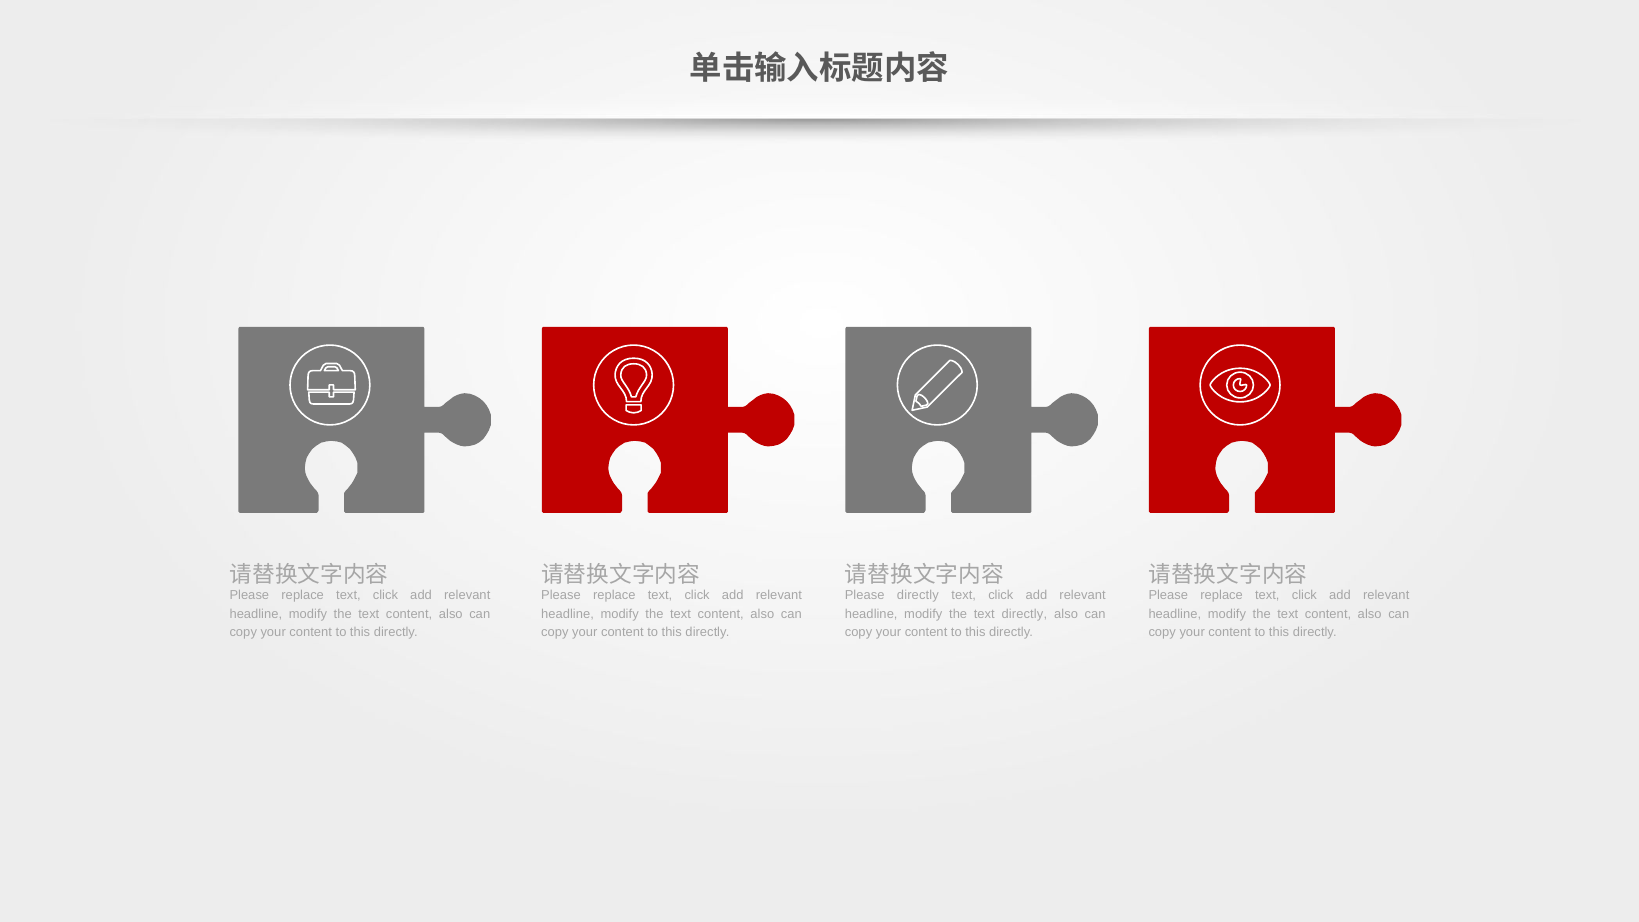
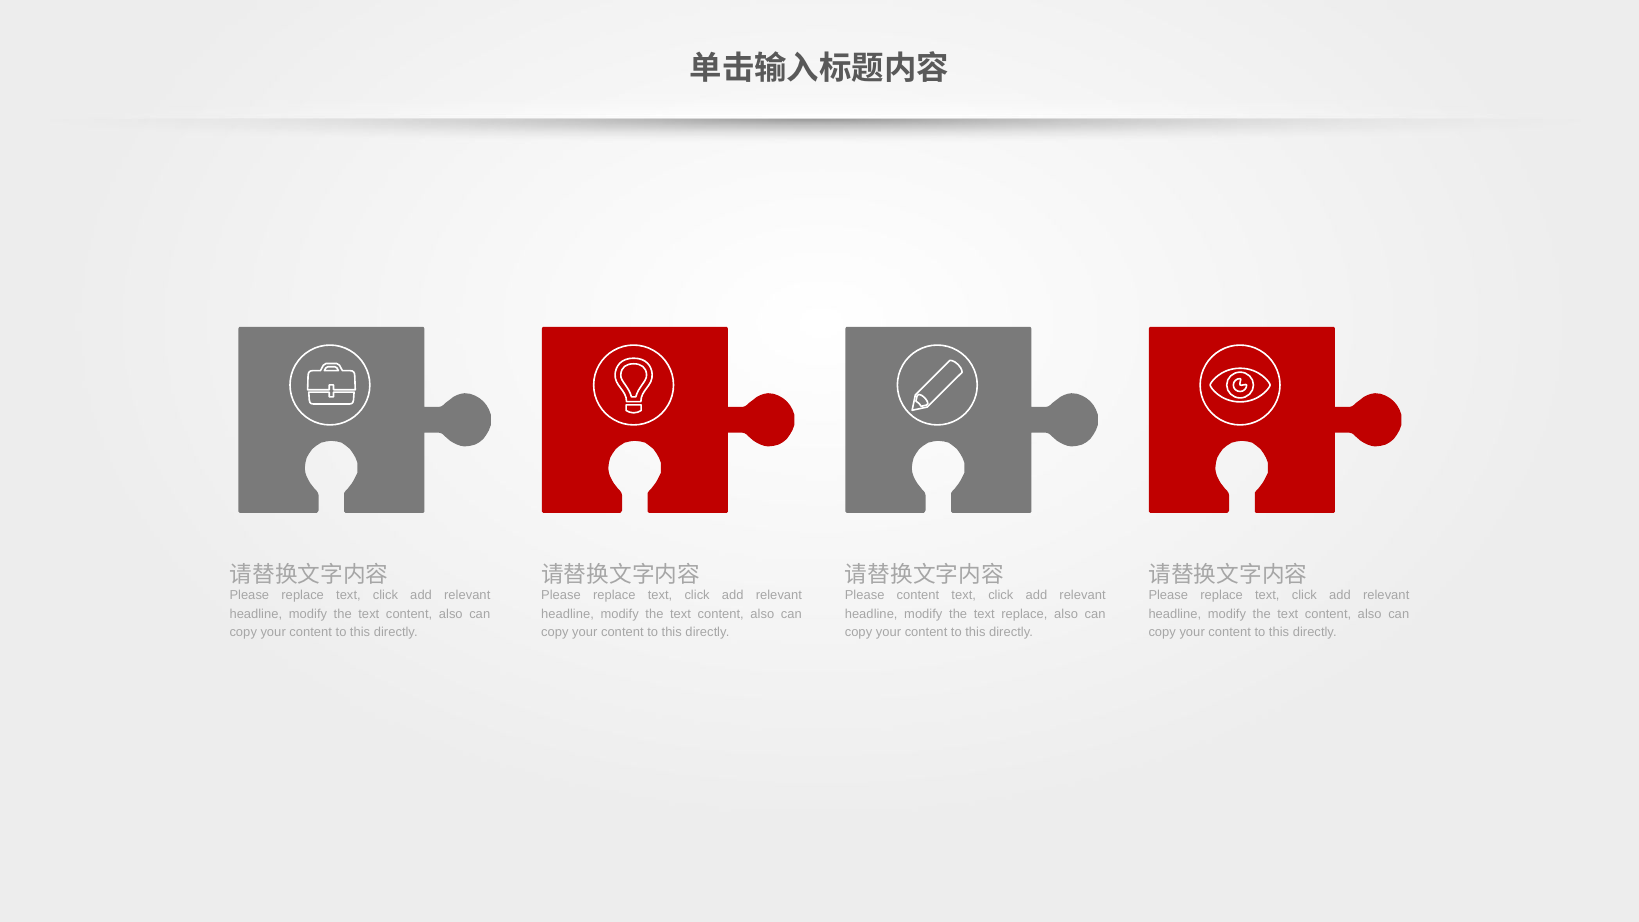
Please directly: directly -> content
text directly: directly -> replace
